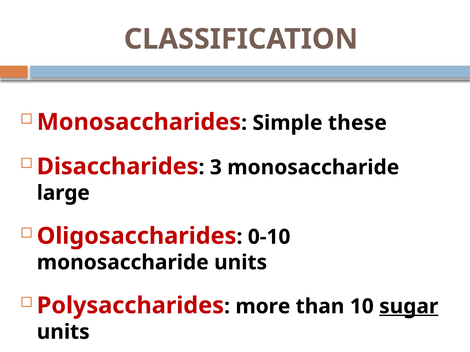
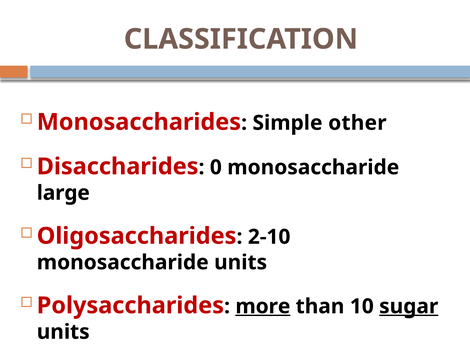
these: these -> other
3: 3 -> 0
0-10: 0-10 -> 2-10
more underline: none -> present
